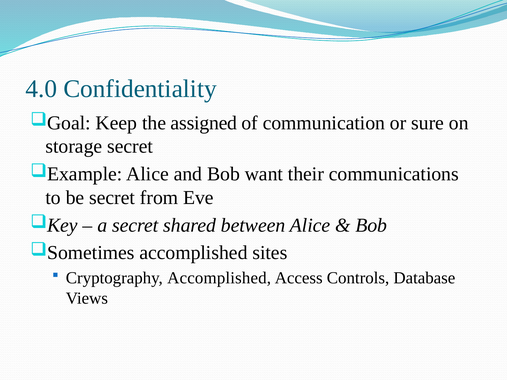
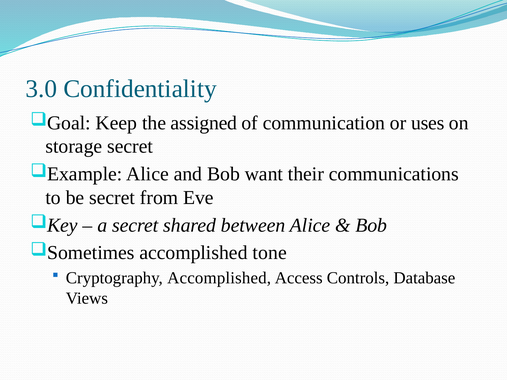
4.0: 4.0 -> 3.0
sure: sure -> uses
sites: sites -> tone
